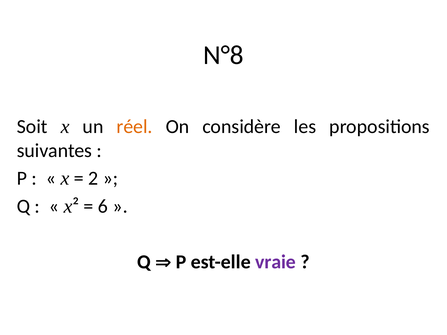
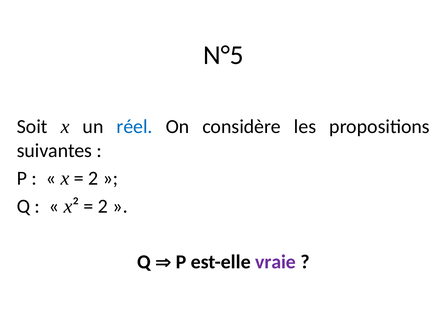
N°8: N°8 -> N°5
réel colour: orange -> blue
6 at (103, 206): 6 -> 2
